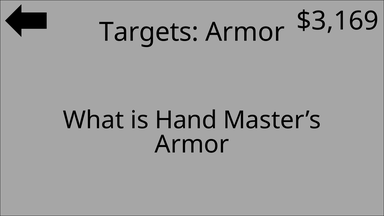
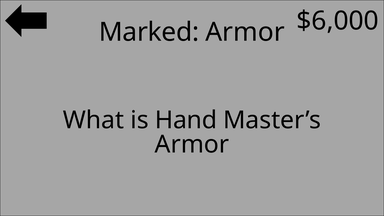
$3,169: $3,169 -> $6,000
Targets: Targets -> Marked
